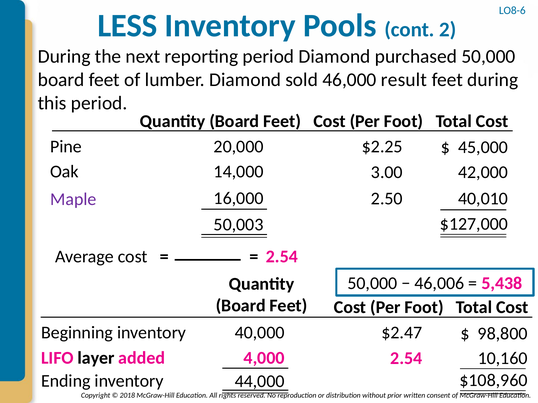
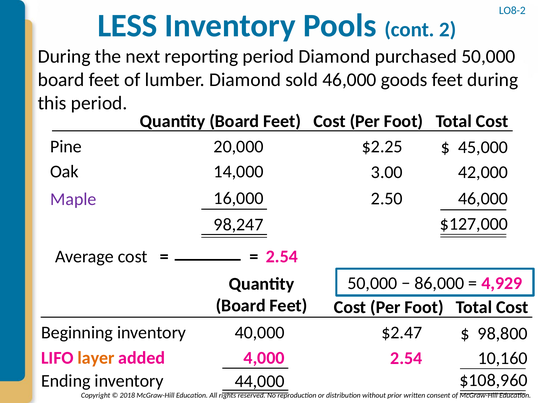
LO8-6: LO8-6 -> LO8-2
result: result -> goods
40,010 at (483, 199): 40,010 -> 46,000
50,003: 50,003 -> 98,247
46,006: 46,006 -> 86,000
5,438: 5,438 -> 4,929
layer colour: black -> orange
